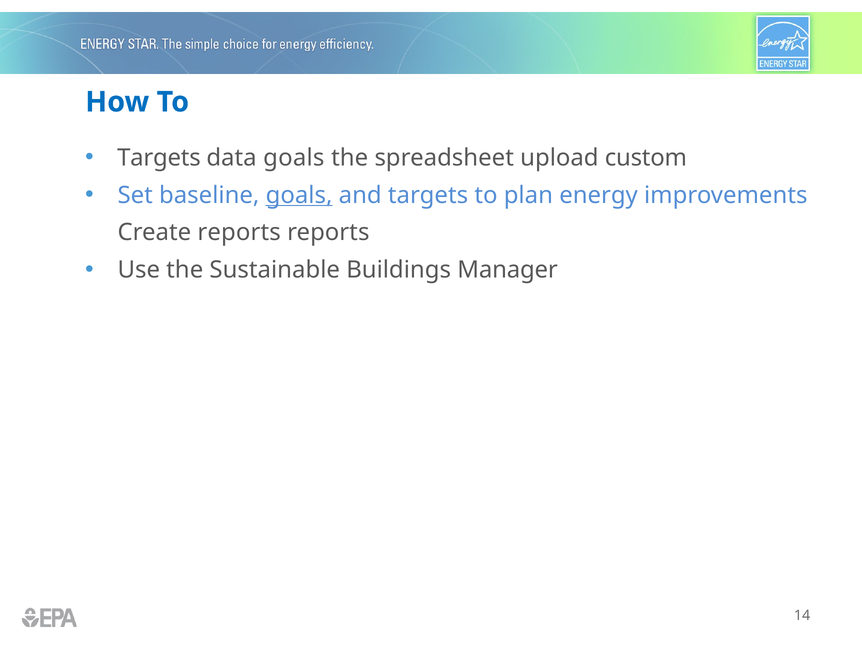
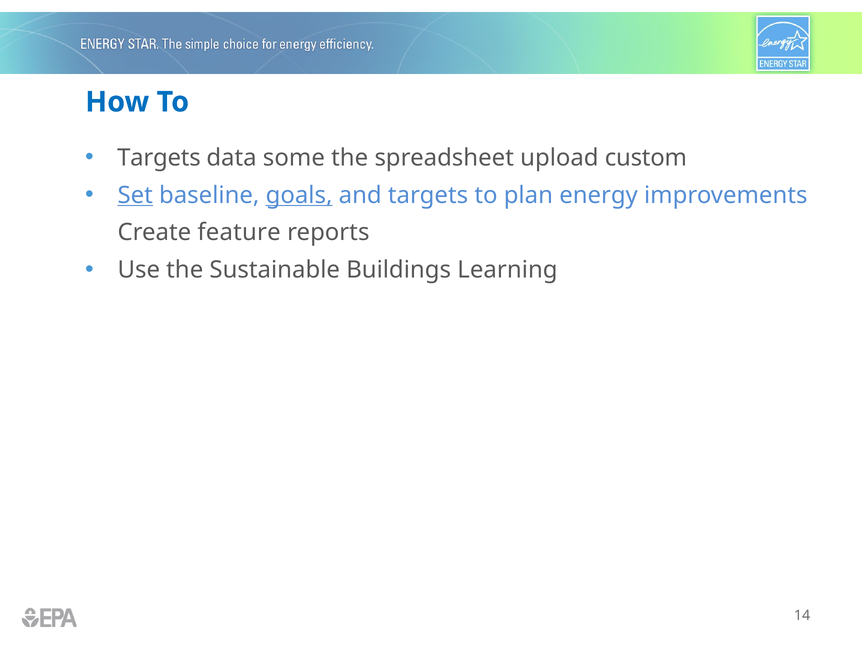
data goals: goals -> some
Set underline: none -> present
Create reports: reports -> feature
Manager: Manager -> Learning
